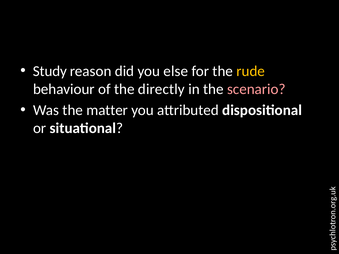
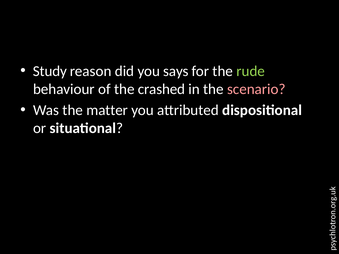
else: else -> says
rude colour: yellow -> light green
directly: directly -> crashed
